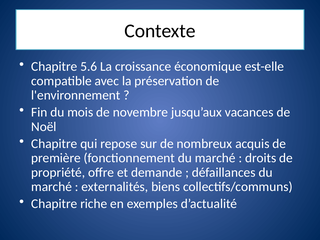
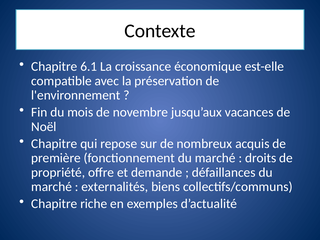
5.6: 5.6 -> 6.1
